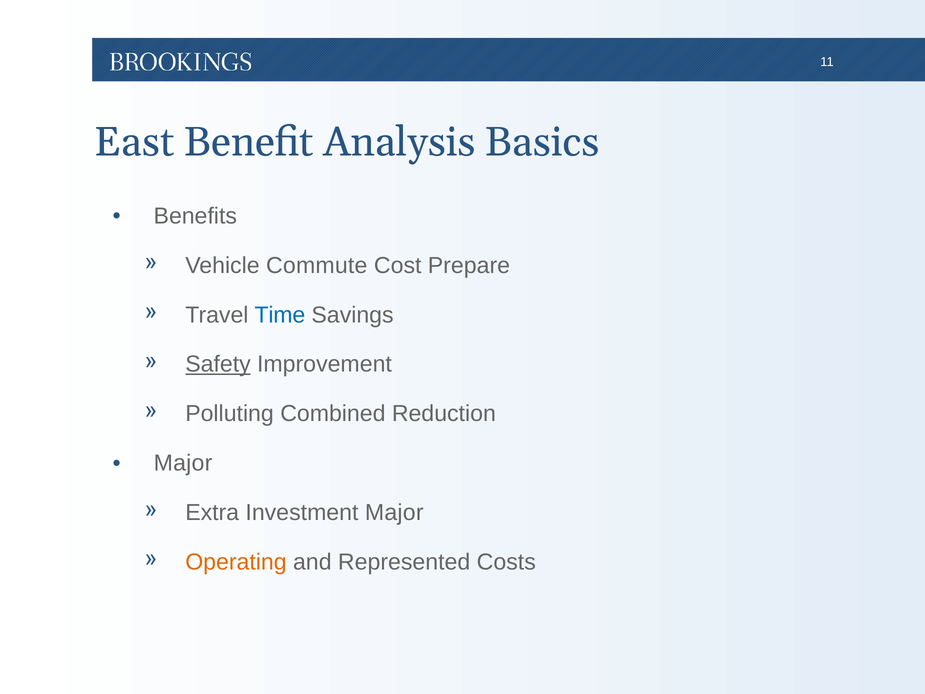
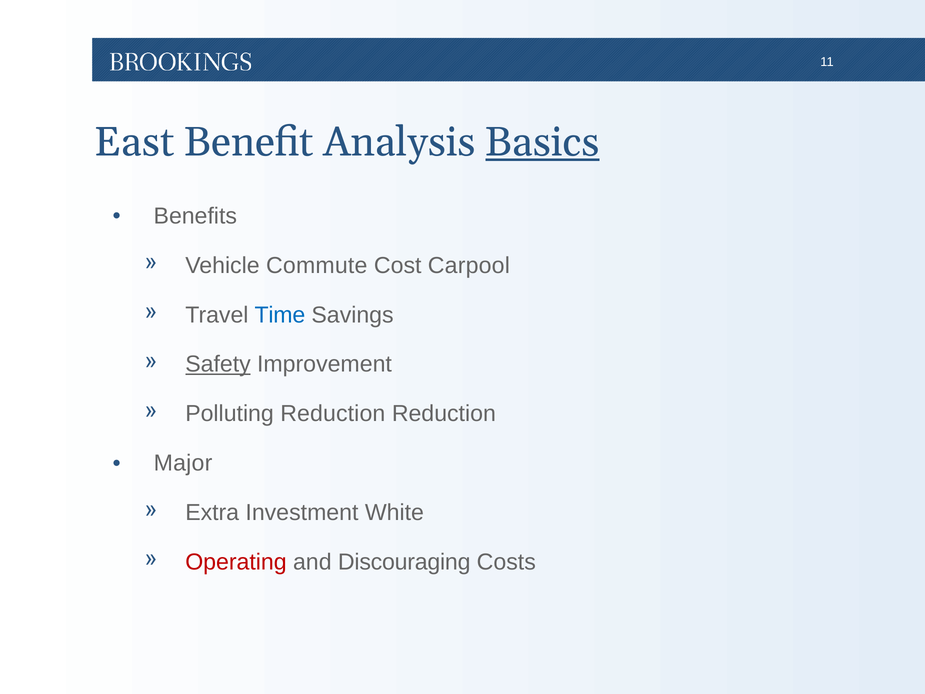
Basics underline: none -> present
Prepare: Prepare -> Carpool
Polluting Combined: Combined -> Reduction
Investment Major: Major -> White
Operating colour: orange -> red
Represented: Represented -> Discouraging
